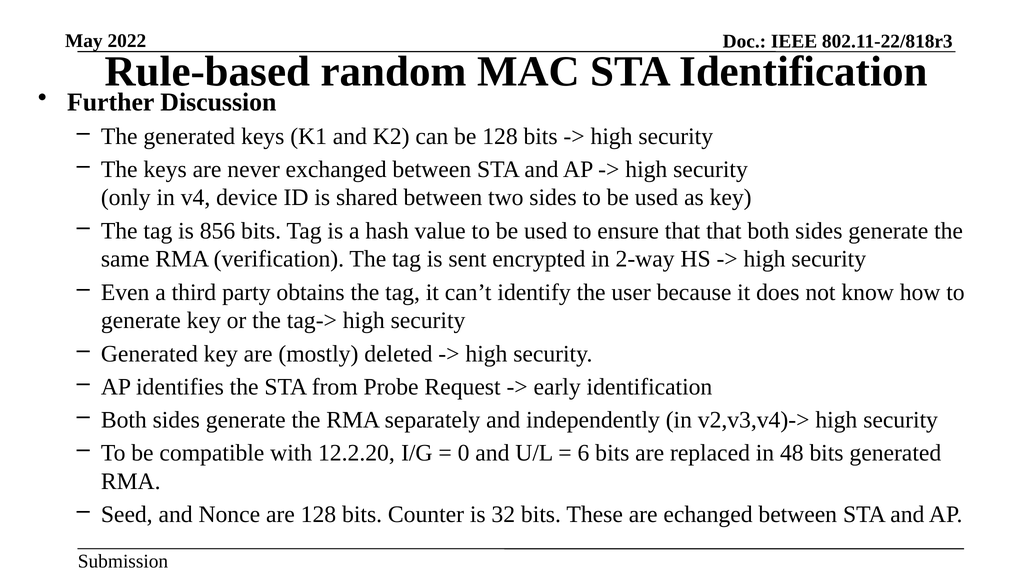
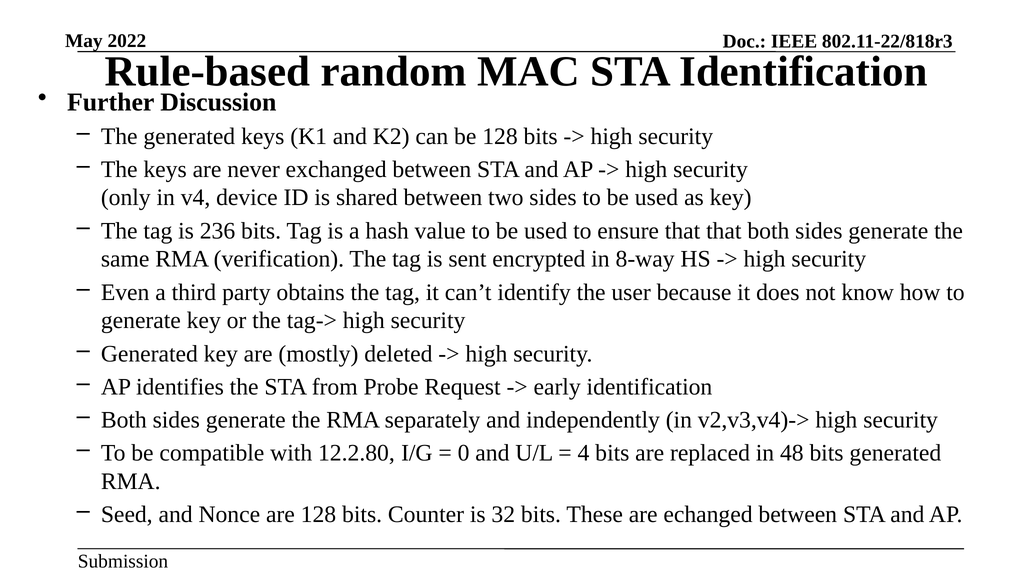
856: 856 -> 236
2-way: 2-way -> 8-way
12.2.20: 12.2.20 -> 12.2.80
6: 6 -> 4
